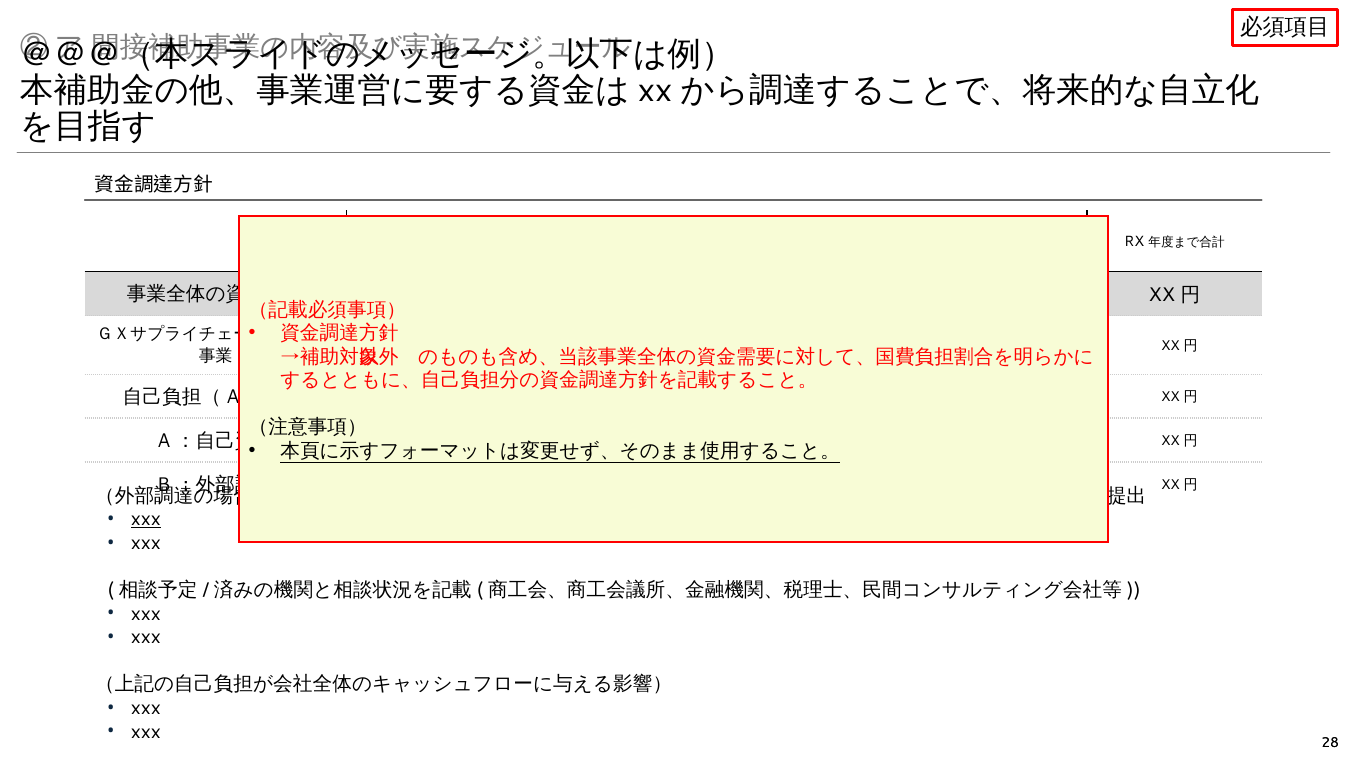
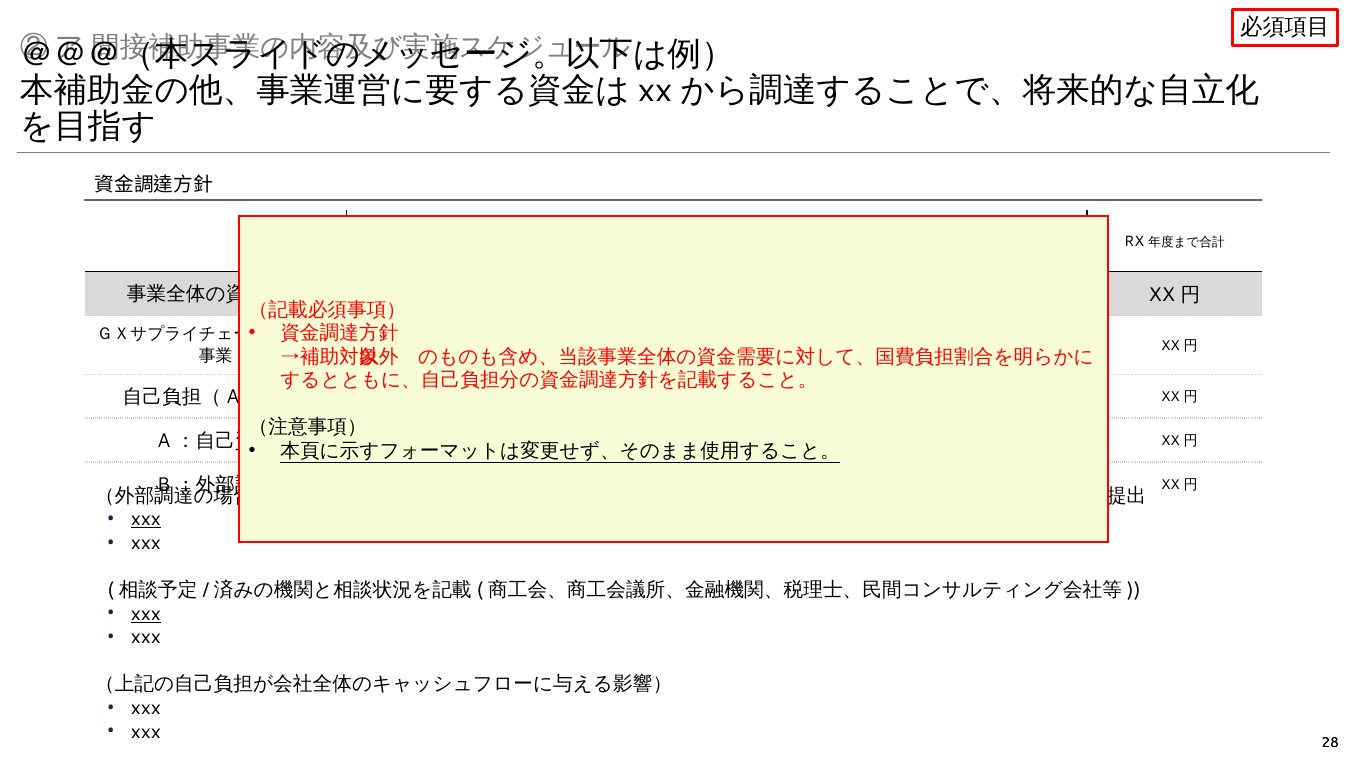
xxx at (146, 613) underline: none -> present
